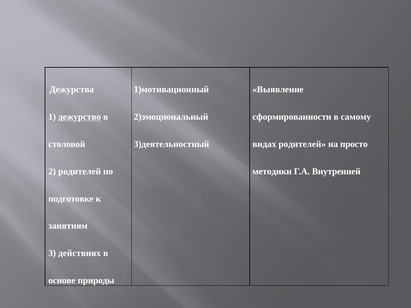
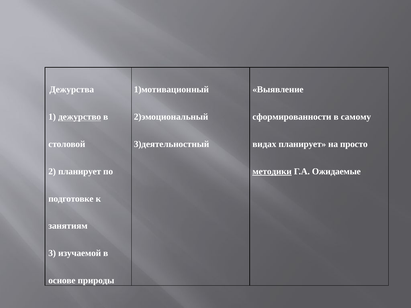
видах родителей: родителей -> планирует
2 родителей: родителей -> планирует
методики underline: none -> present
Внутренней: Внутренней -> Ожидаемые
действиях: действиях -> изучаемой
